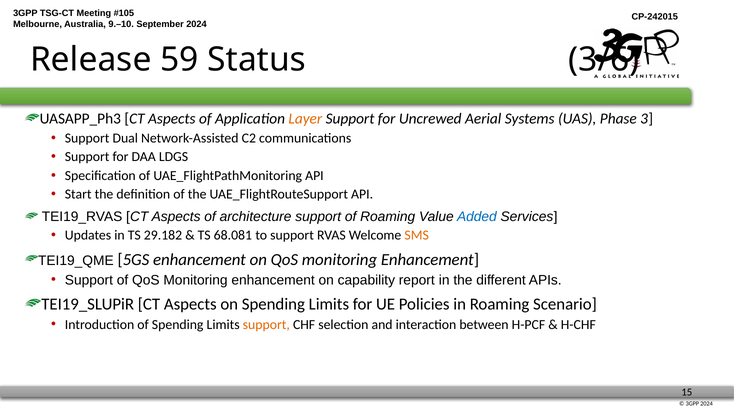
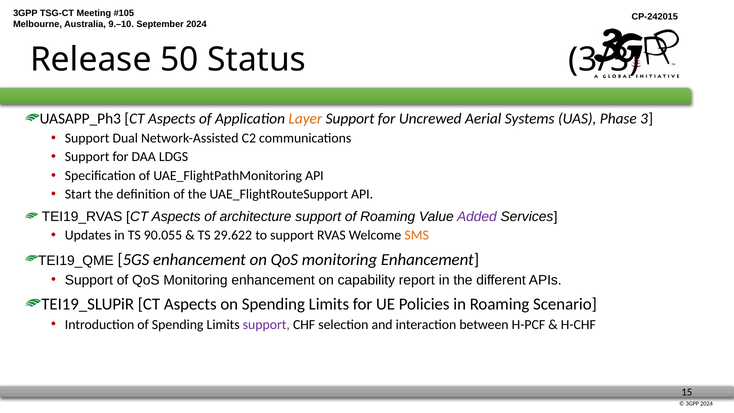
59: 59 -> 50
3/6: 3/6 -> 3/3
Added colour: blue -> purple
29.182: 29.182 -> 90.055
68.081: 68.081 -> 29.622
support at (266, 324) colour: orange -> purple
